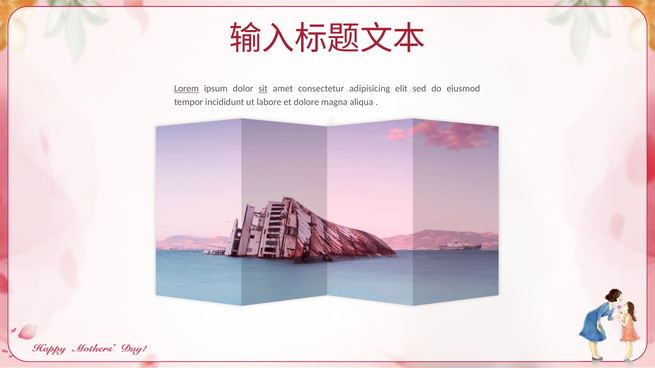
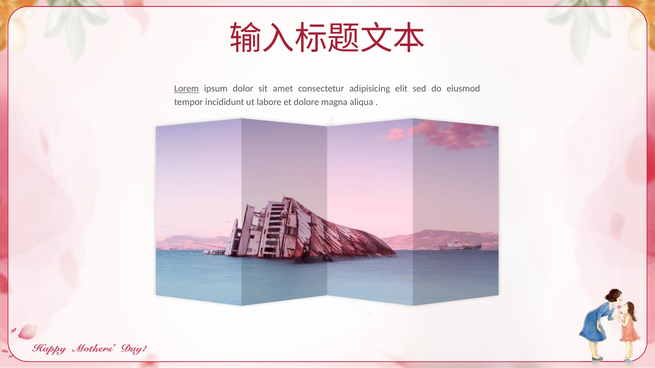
sit underline: present -> none
